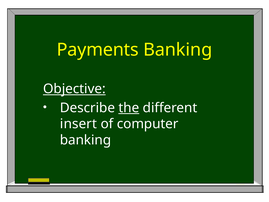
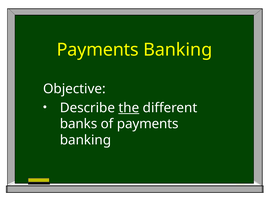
Objective underline: present -> none
insert: insert -> banks
of computer: computer -> payments
